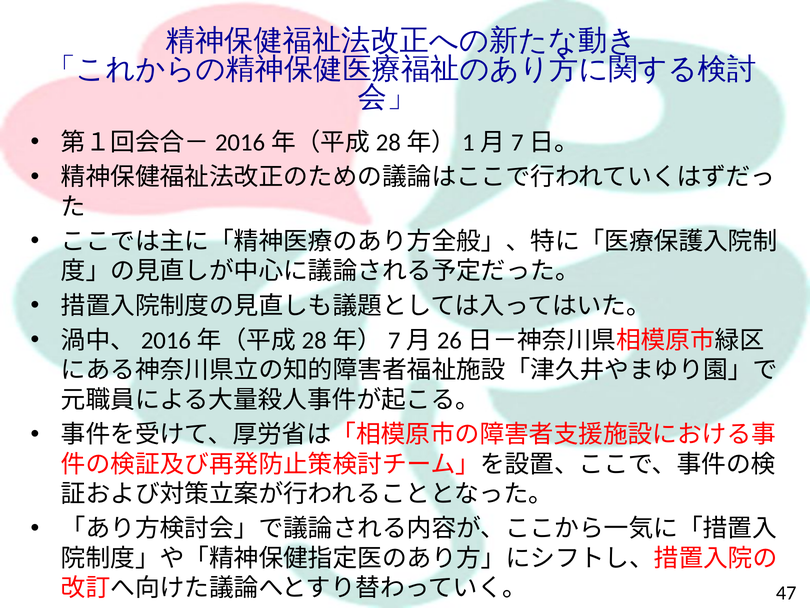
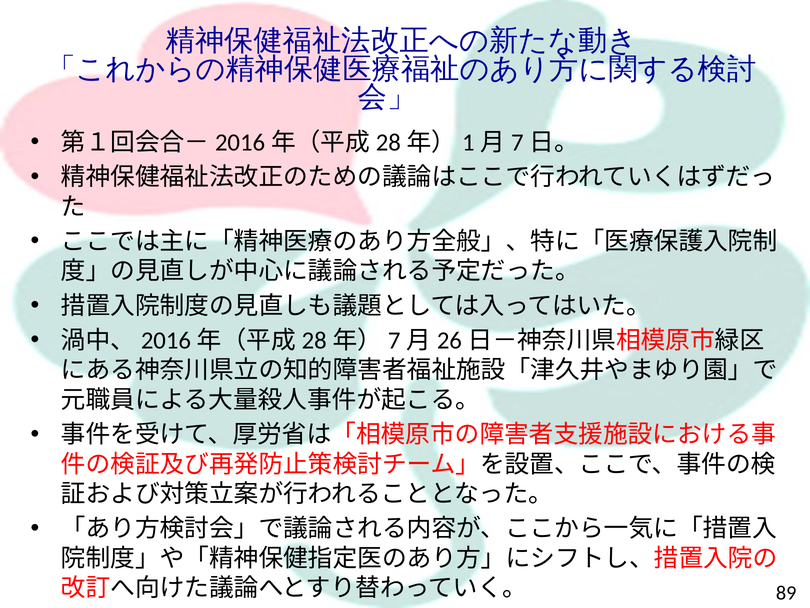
47: 47 -> 89
